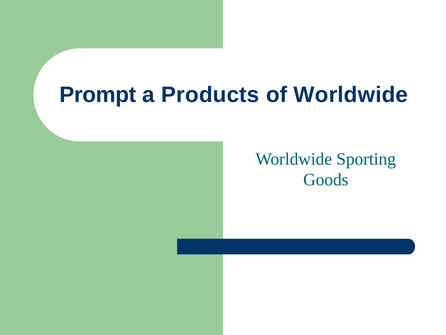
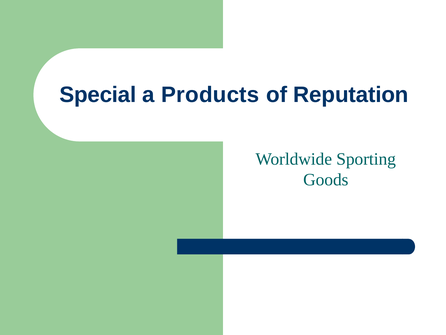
Prompt: Prompt -> Special
of Worldwide: Worldwide -> Reputation
